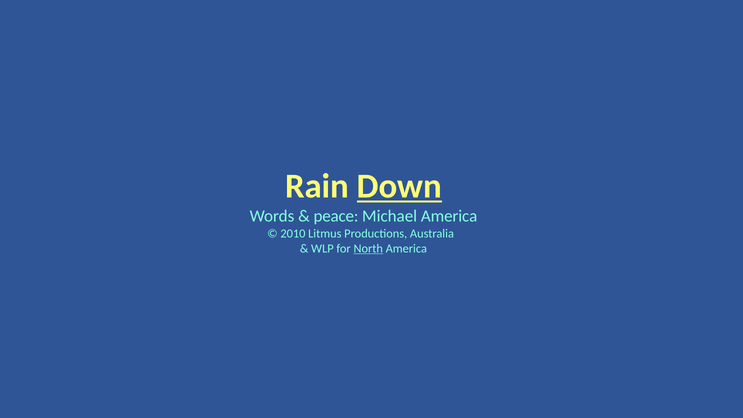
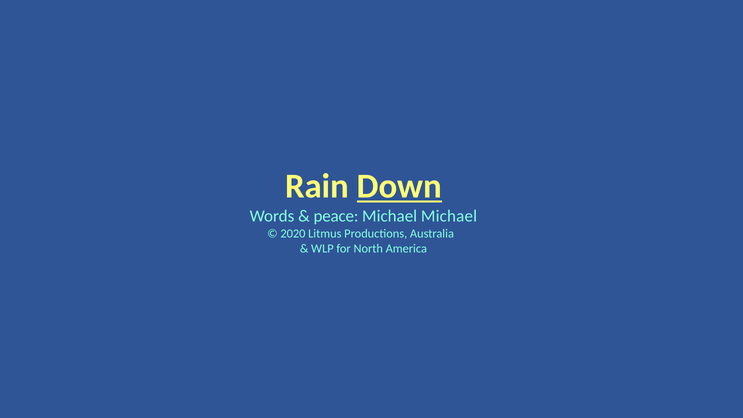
Michael America: America -> Michael
2010: 2010 -> 2020
North underline: present -> none
